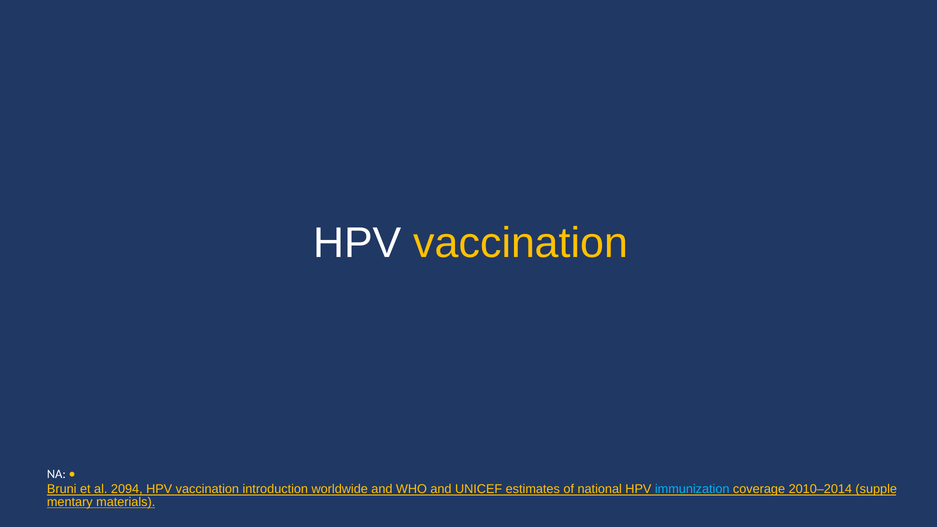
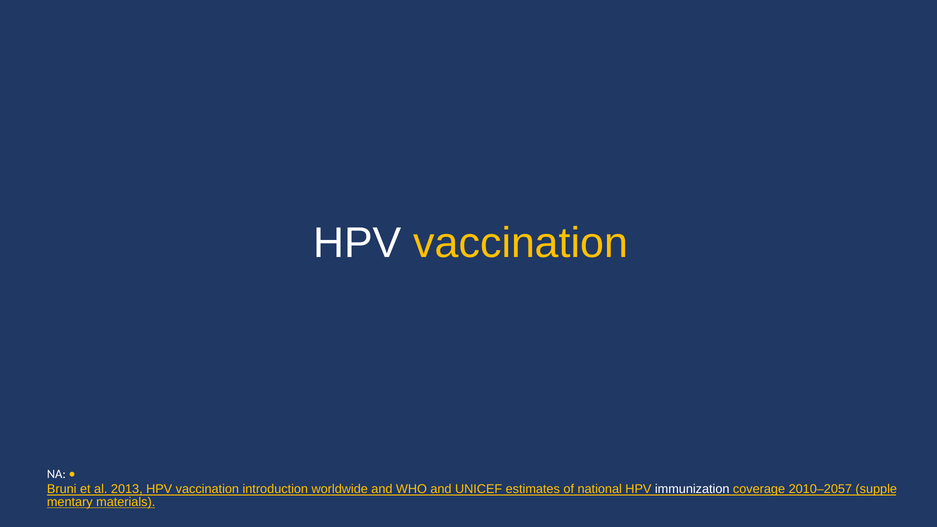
2094: 2094 -> 2013
immunization colour: light blue -> white
2010–2014: 2010–2014 -> 2010–2057
